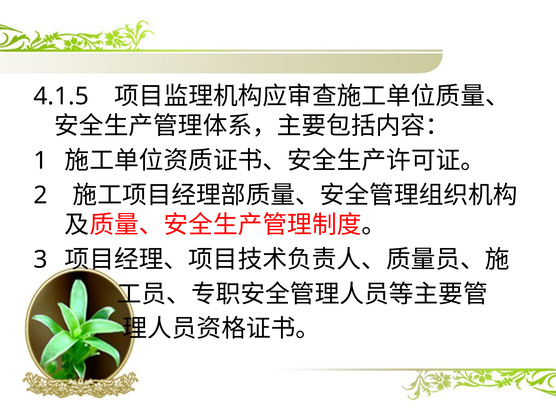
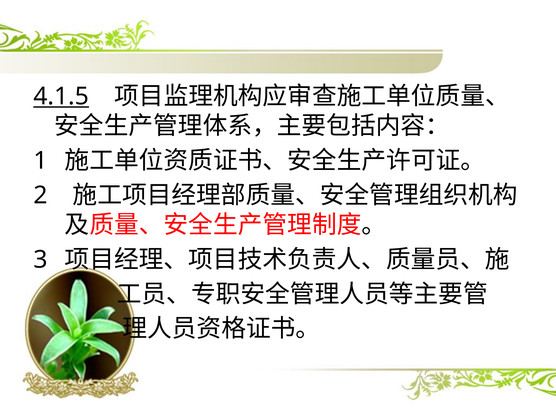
4.1.5 underline: none -> present
